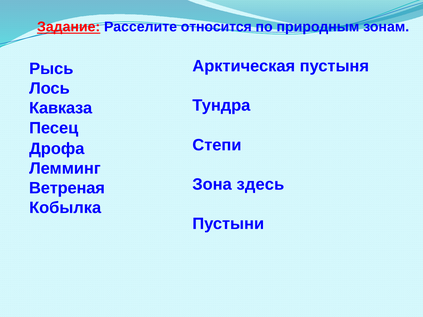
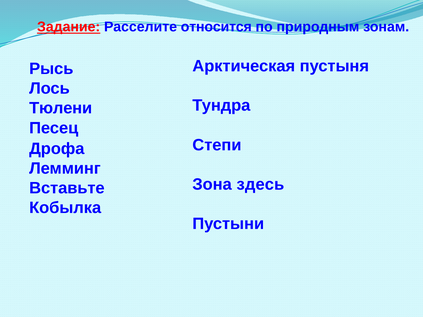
Кавказа: Кавказа -> Тюлени
Ветреная: Ветреная -> Вставьте
